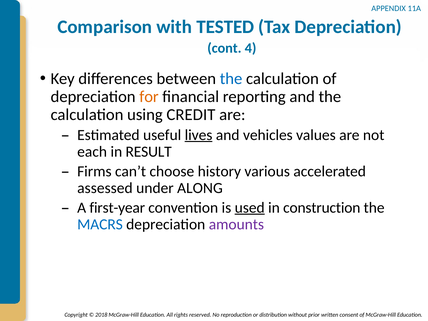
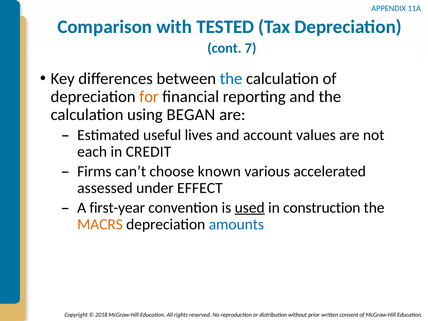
4: 4 -> 7
CREDIT: CREDIT -> BEGAN
lives underline: present -> none
vehicles: vehicles -> account
RESULT: RESULT -> CREDIT
history: history -> known
ALONG: ALONG -> EFFECT
MACRS colour: blue -> orange
amounts colour: purple -> blue
